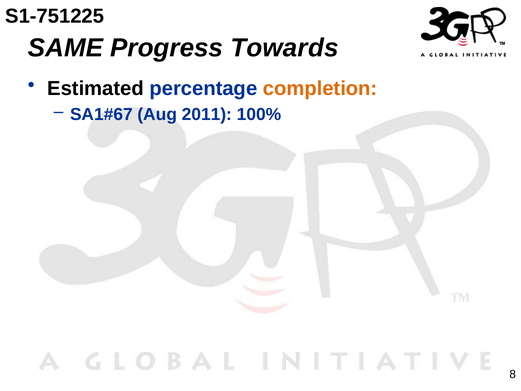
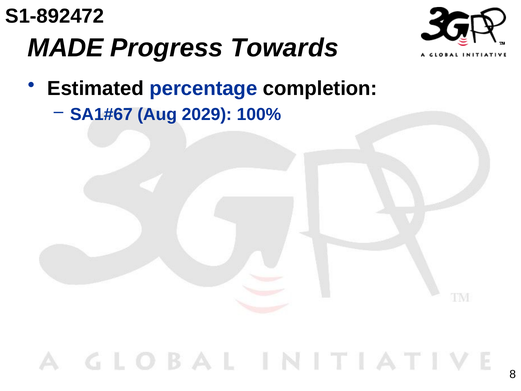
S1-751225: S1-751225 -> S1-892472
SAME: SAME -> MADE
completion colour: orange -> black
2011: 2011 -> 2029
